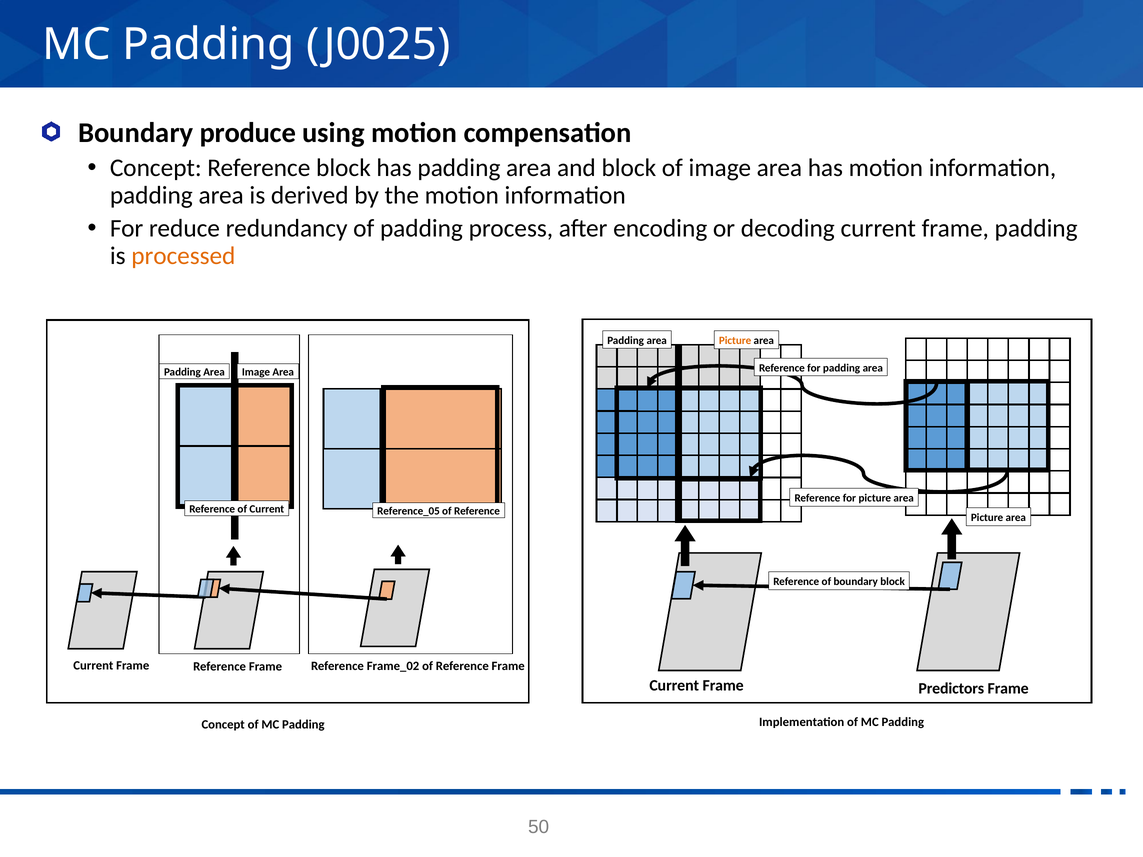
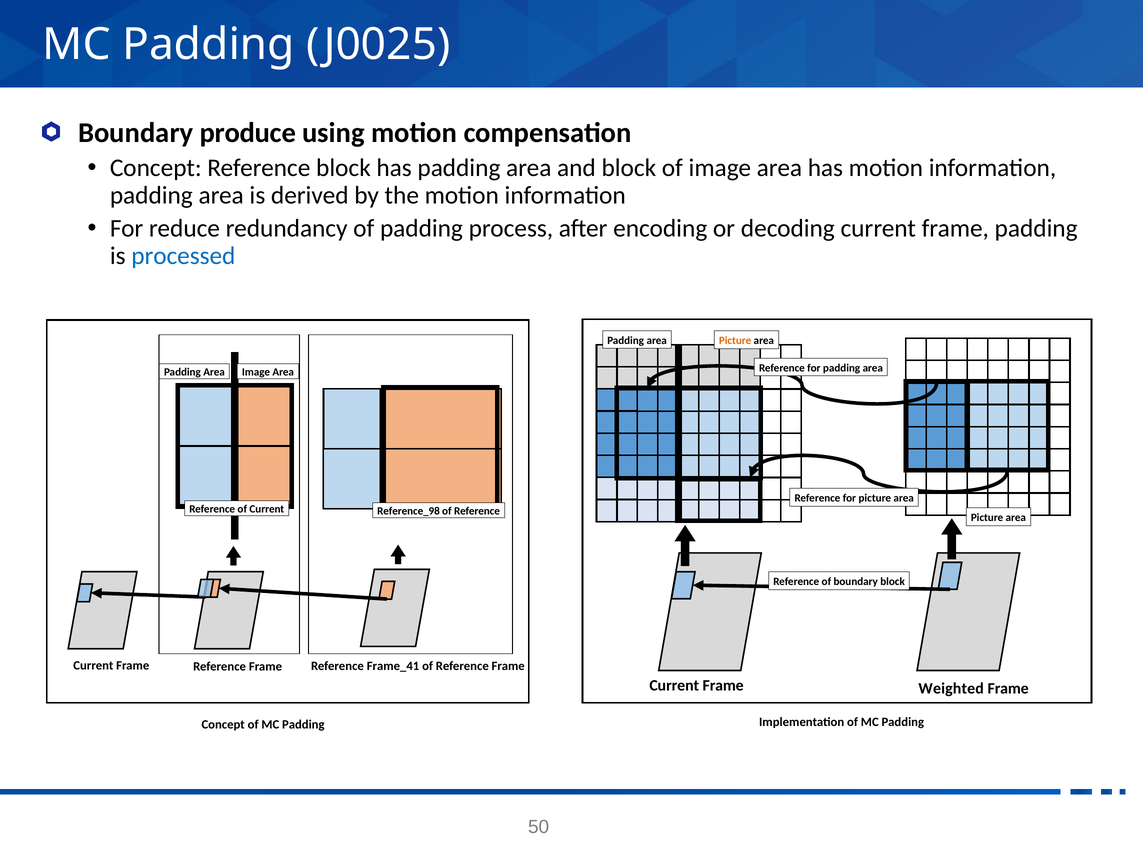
processed colour: orange -> blue
Reference_05: Reference_05 -> Reference_98
Frame_02: Frame_02 -> Frame_41
Predictors: Predictors -> Weighted
